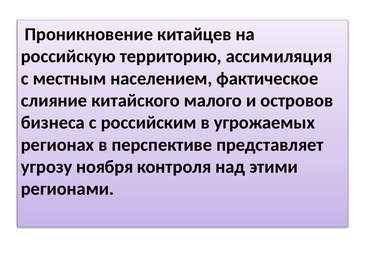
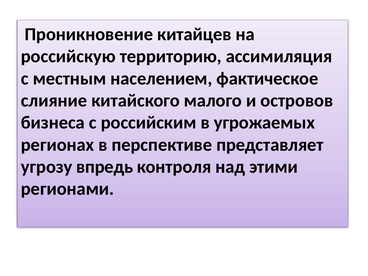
ноября: ноября -> впредь
